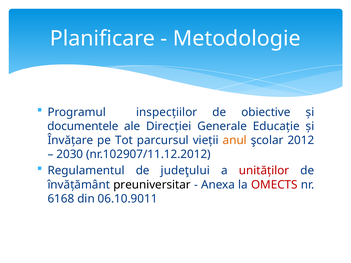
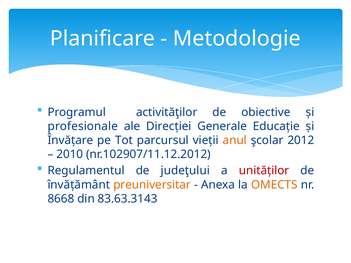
inspecțiilor: inspecțiilor -> activităţilor
documentele: documentele -> profesionale
2030: 2030 -> 2010
preuniversitar colour: black -> orange
OMECTS colour: red -> orange
6168: 6168 -> 8668
06.10.9011: 06.10.9011 -> 83.63.3143
